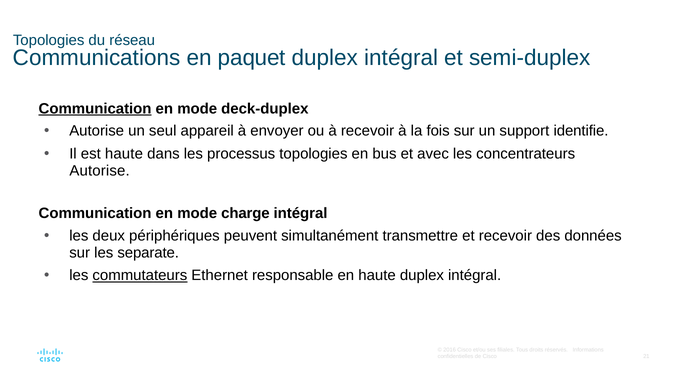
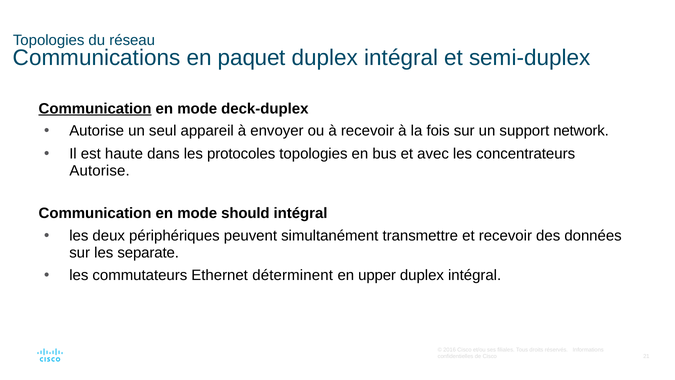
identifie: identifie -> network
processus: processus -> protocoles
charge: charge -> should
commutateurs underline: present -> none
responsable: responsable -> déterminent
en haute: haute -> upper
